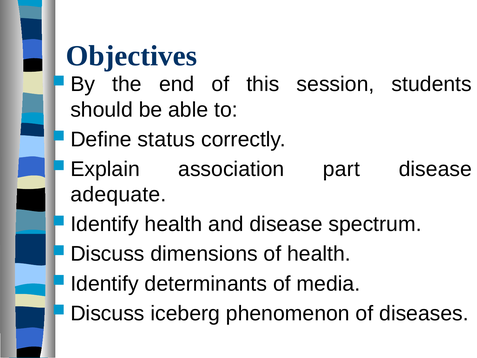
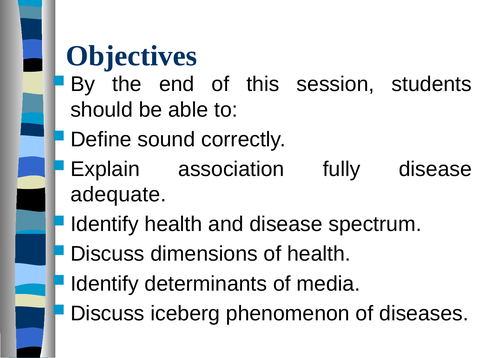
status: status -> sound
part: part -> fully
